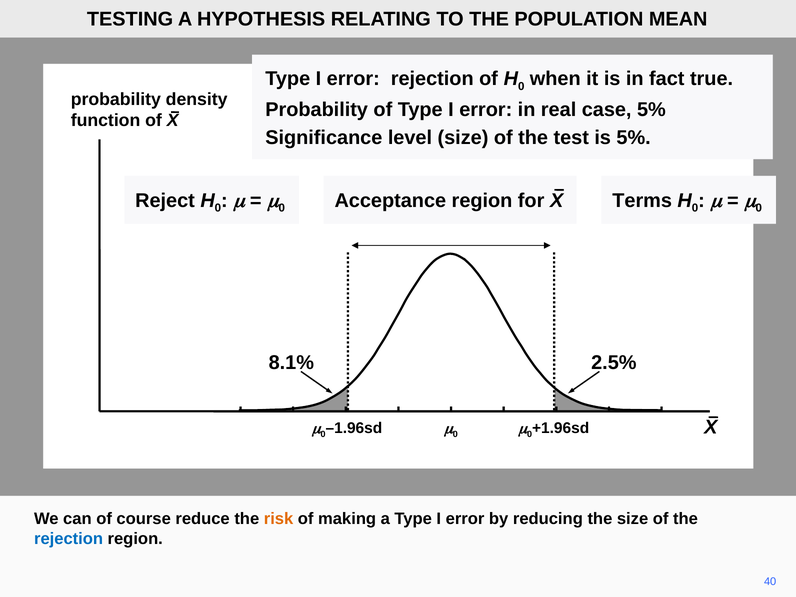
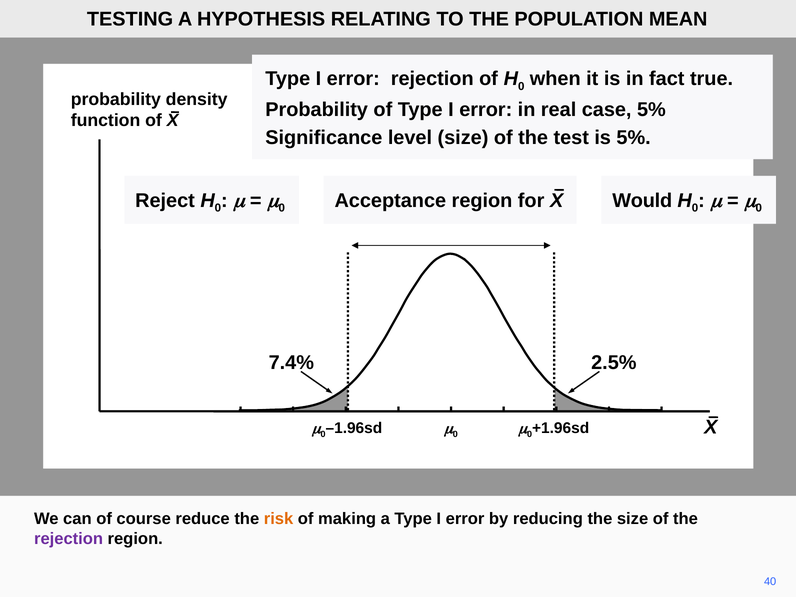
Terms: Terms -> Would
8.1%: 8.1% -> 7.4%
rejection at (69, 539) colour: blue -> purple
